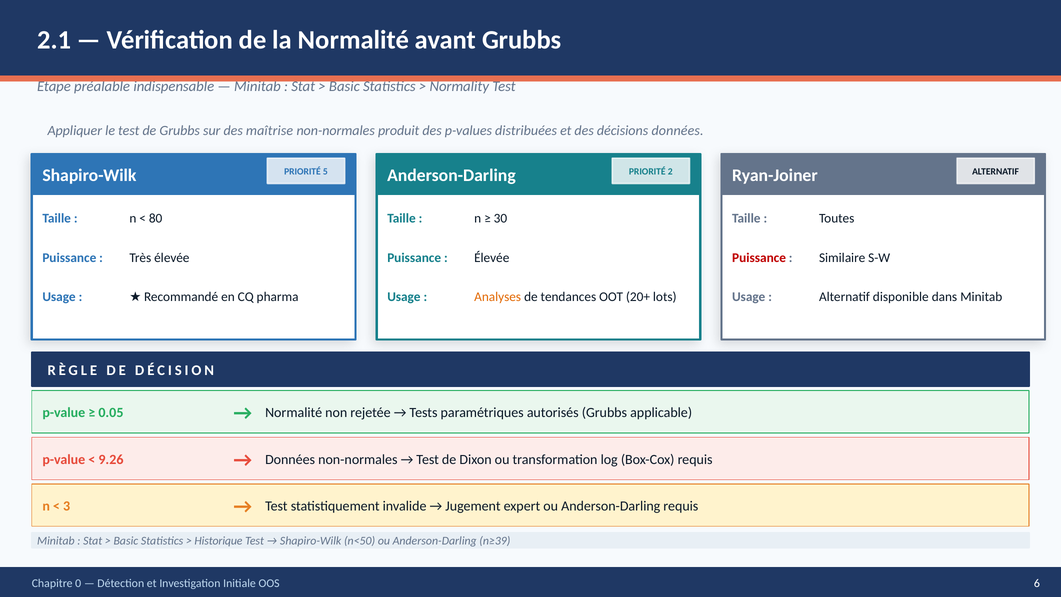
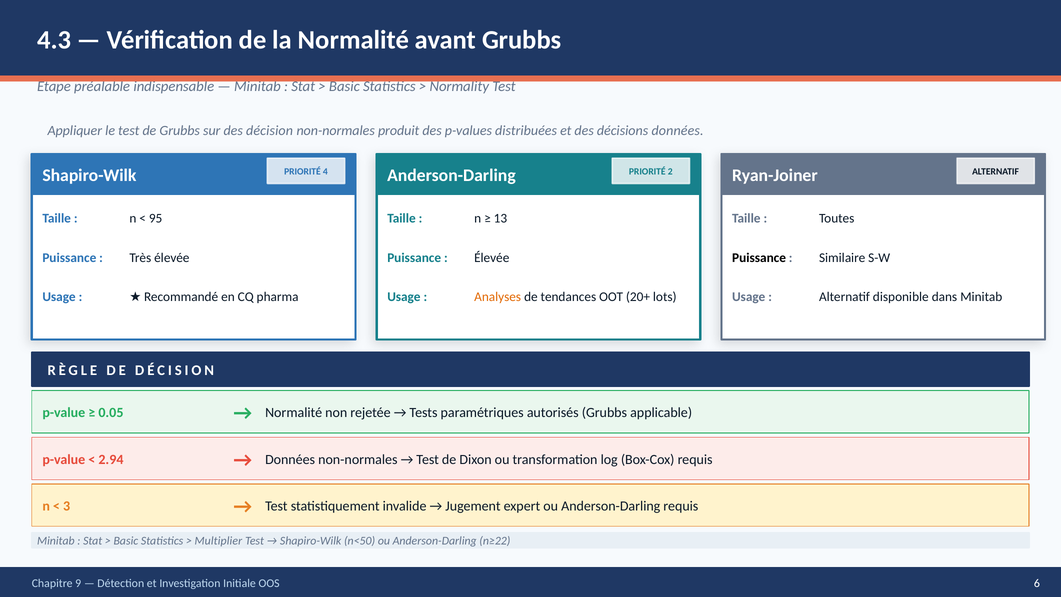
2.1: 2.1 -> 4.3
des maîtrise: maîtrise -> décision
5: 5 -> 4
80: 80 -> 95
30: 30 -> 13
Puissance at (759, 258) colour: red -> black
9.26: 9.26 -> 2.94
Historique: Historique -> Multiplier
n≥39: n≥39 -> n≥22
0: 0 -> 9
